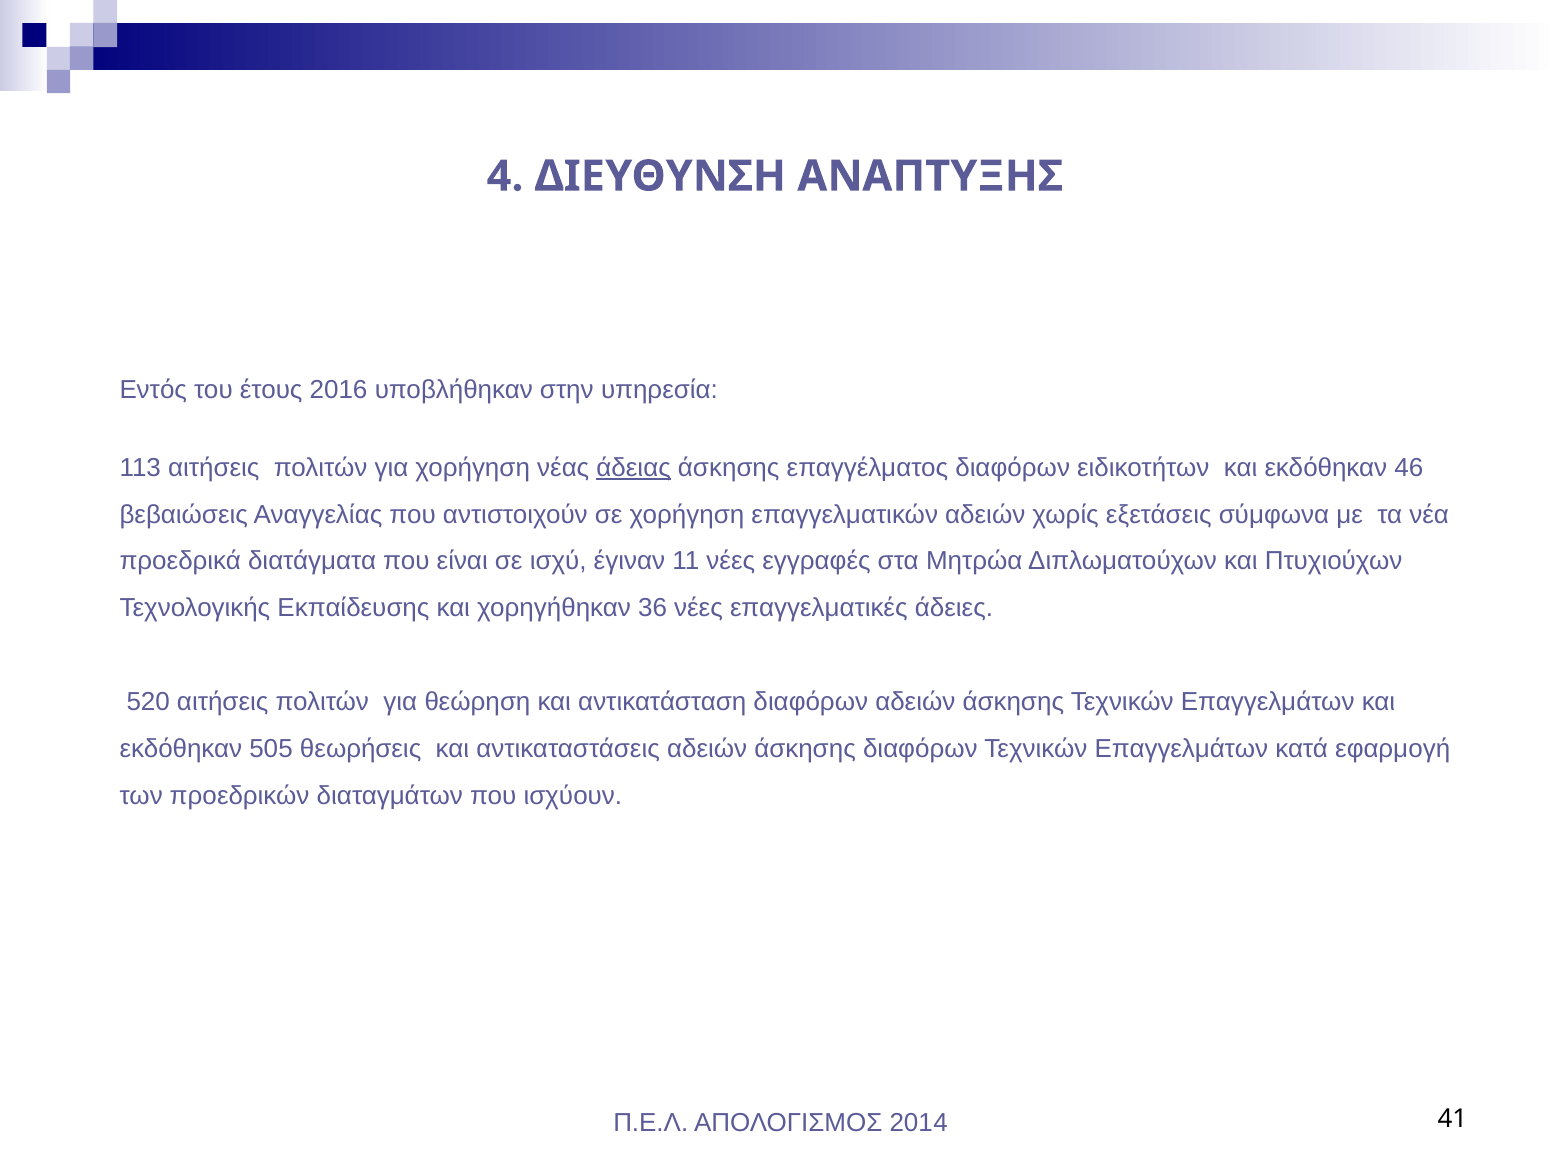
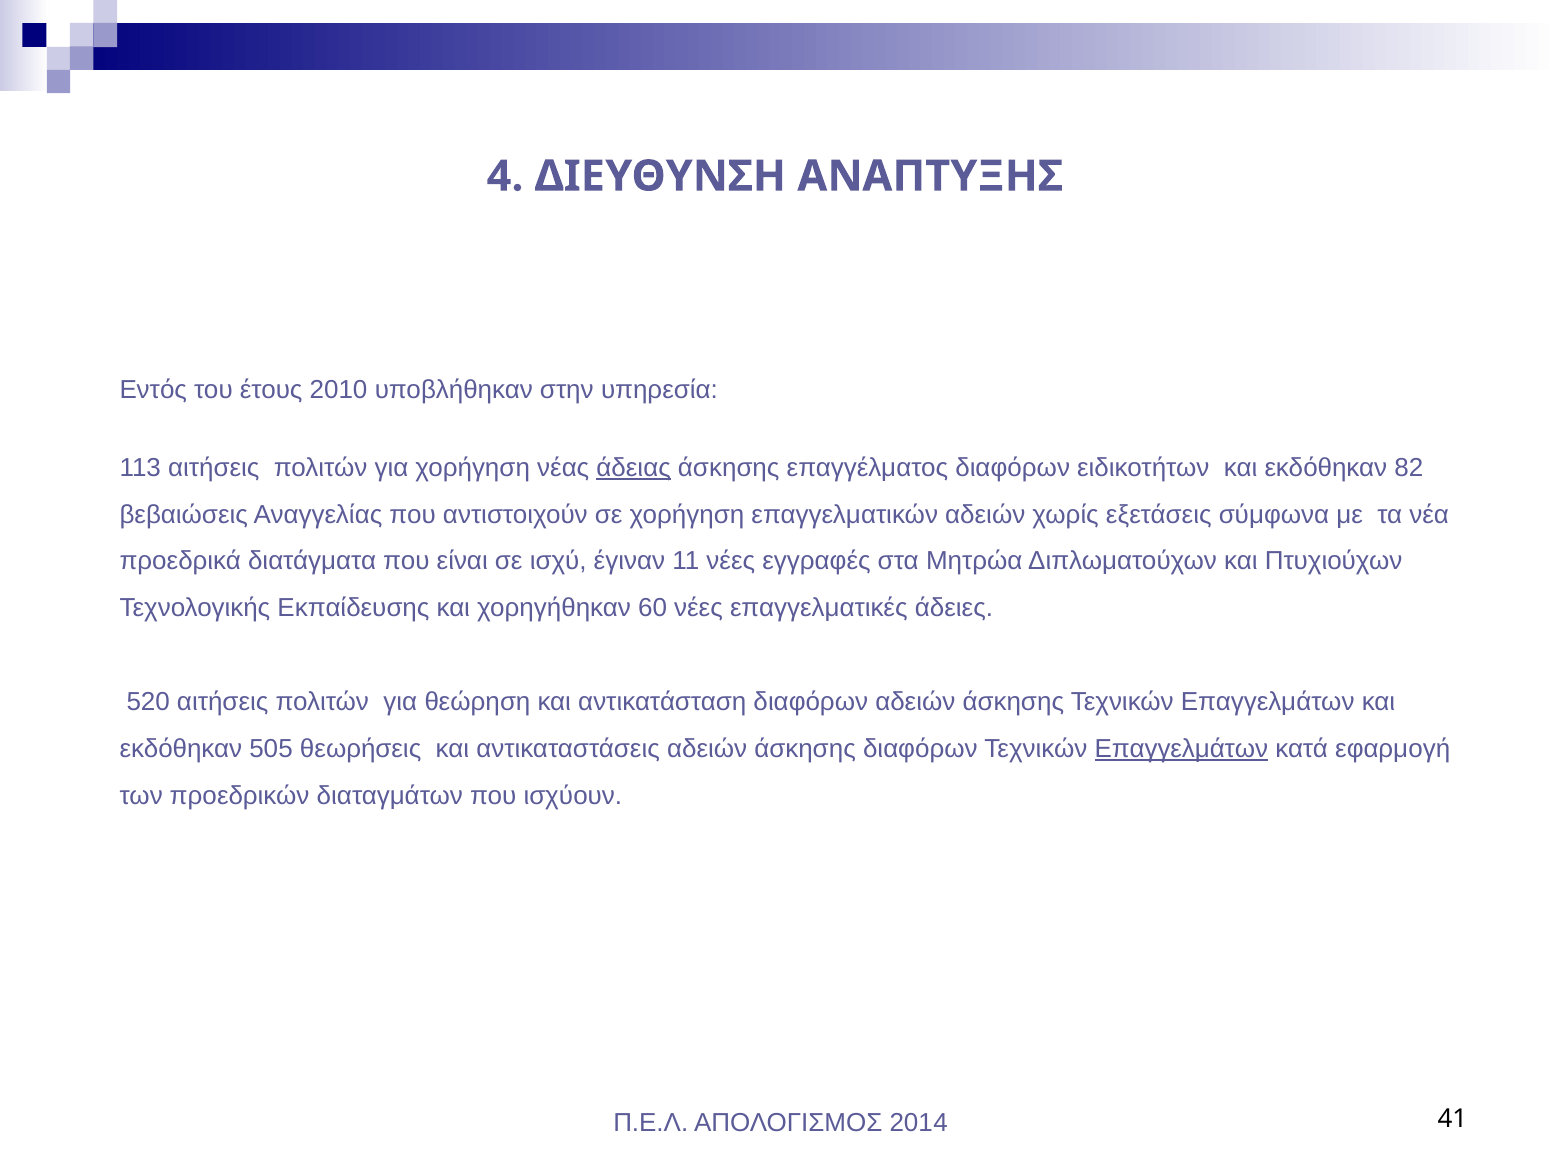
2016: 2016 -> 2010
46: 46 -> 82
36: 36 -> 60
Επαγγελμάτων at (1181, 749) underline: none -> present
